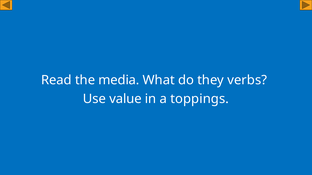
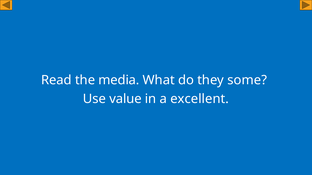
verbs: verbs -> some
toppings: toppings -> excellent
